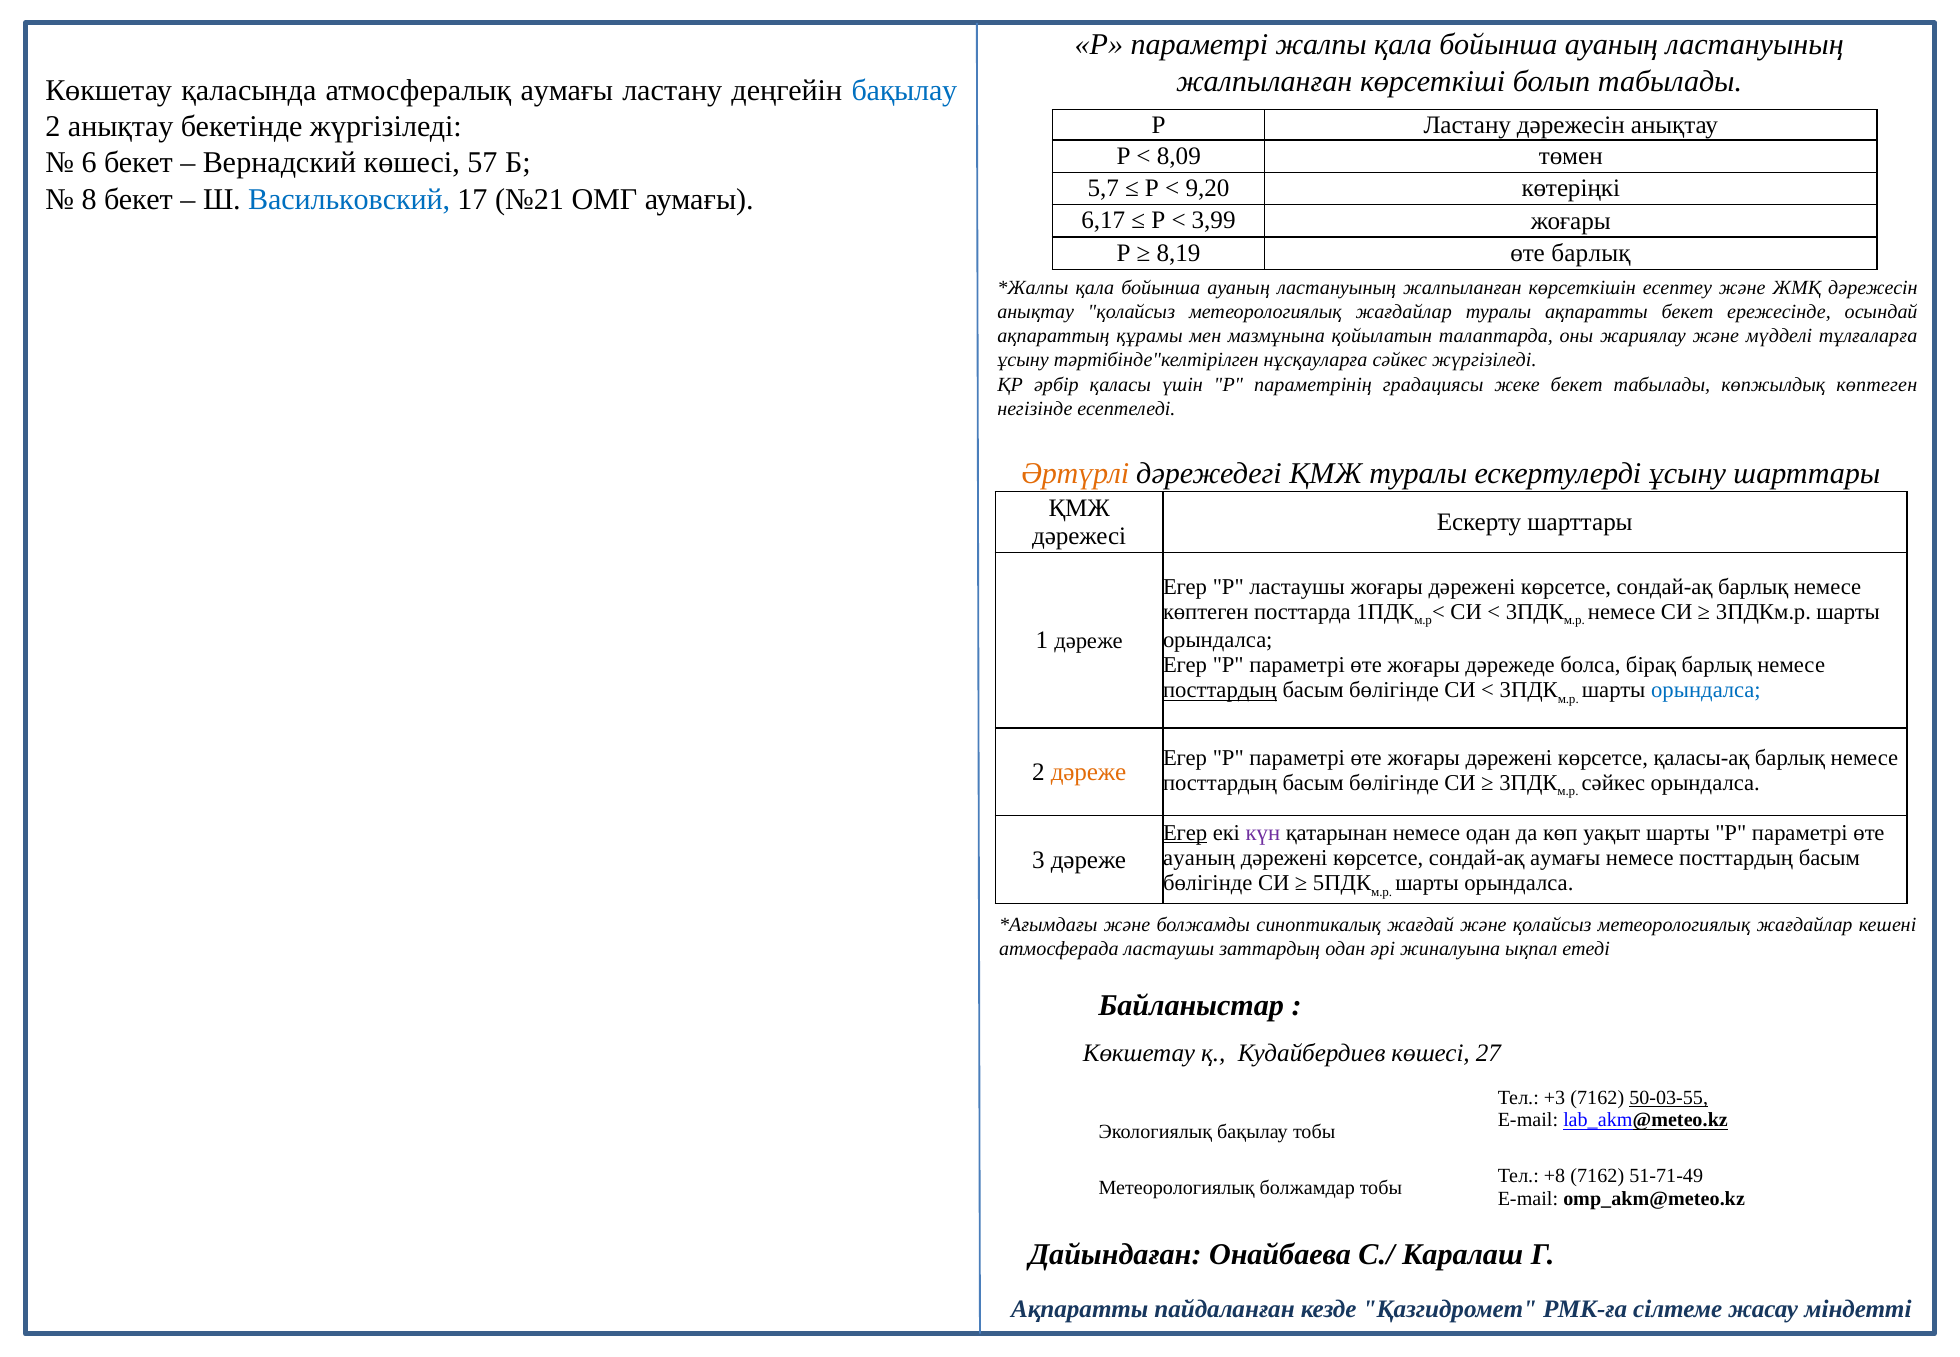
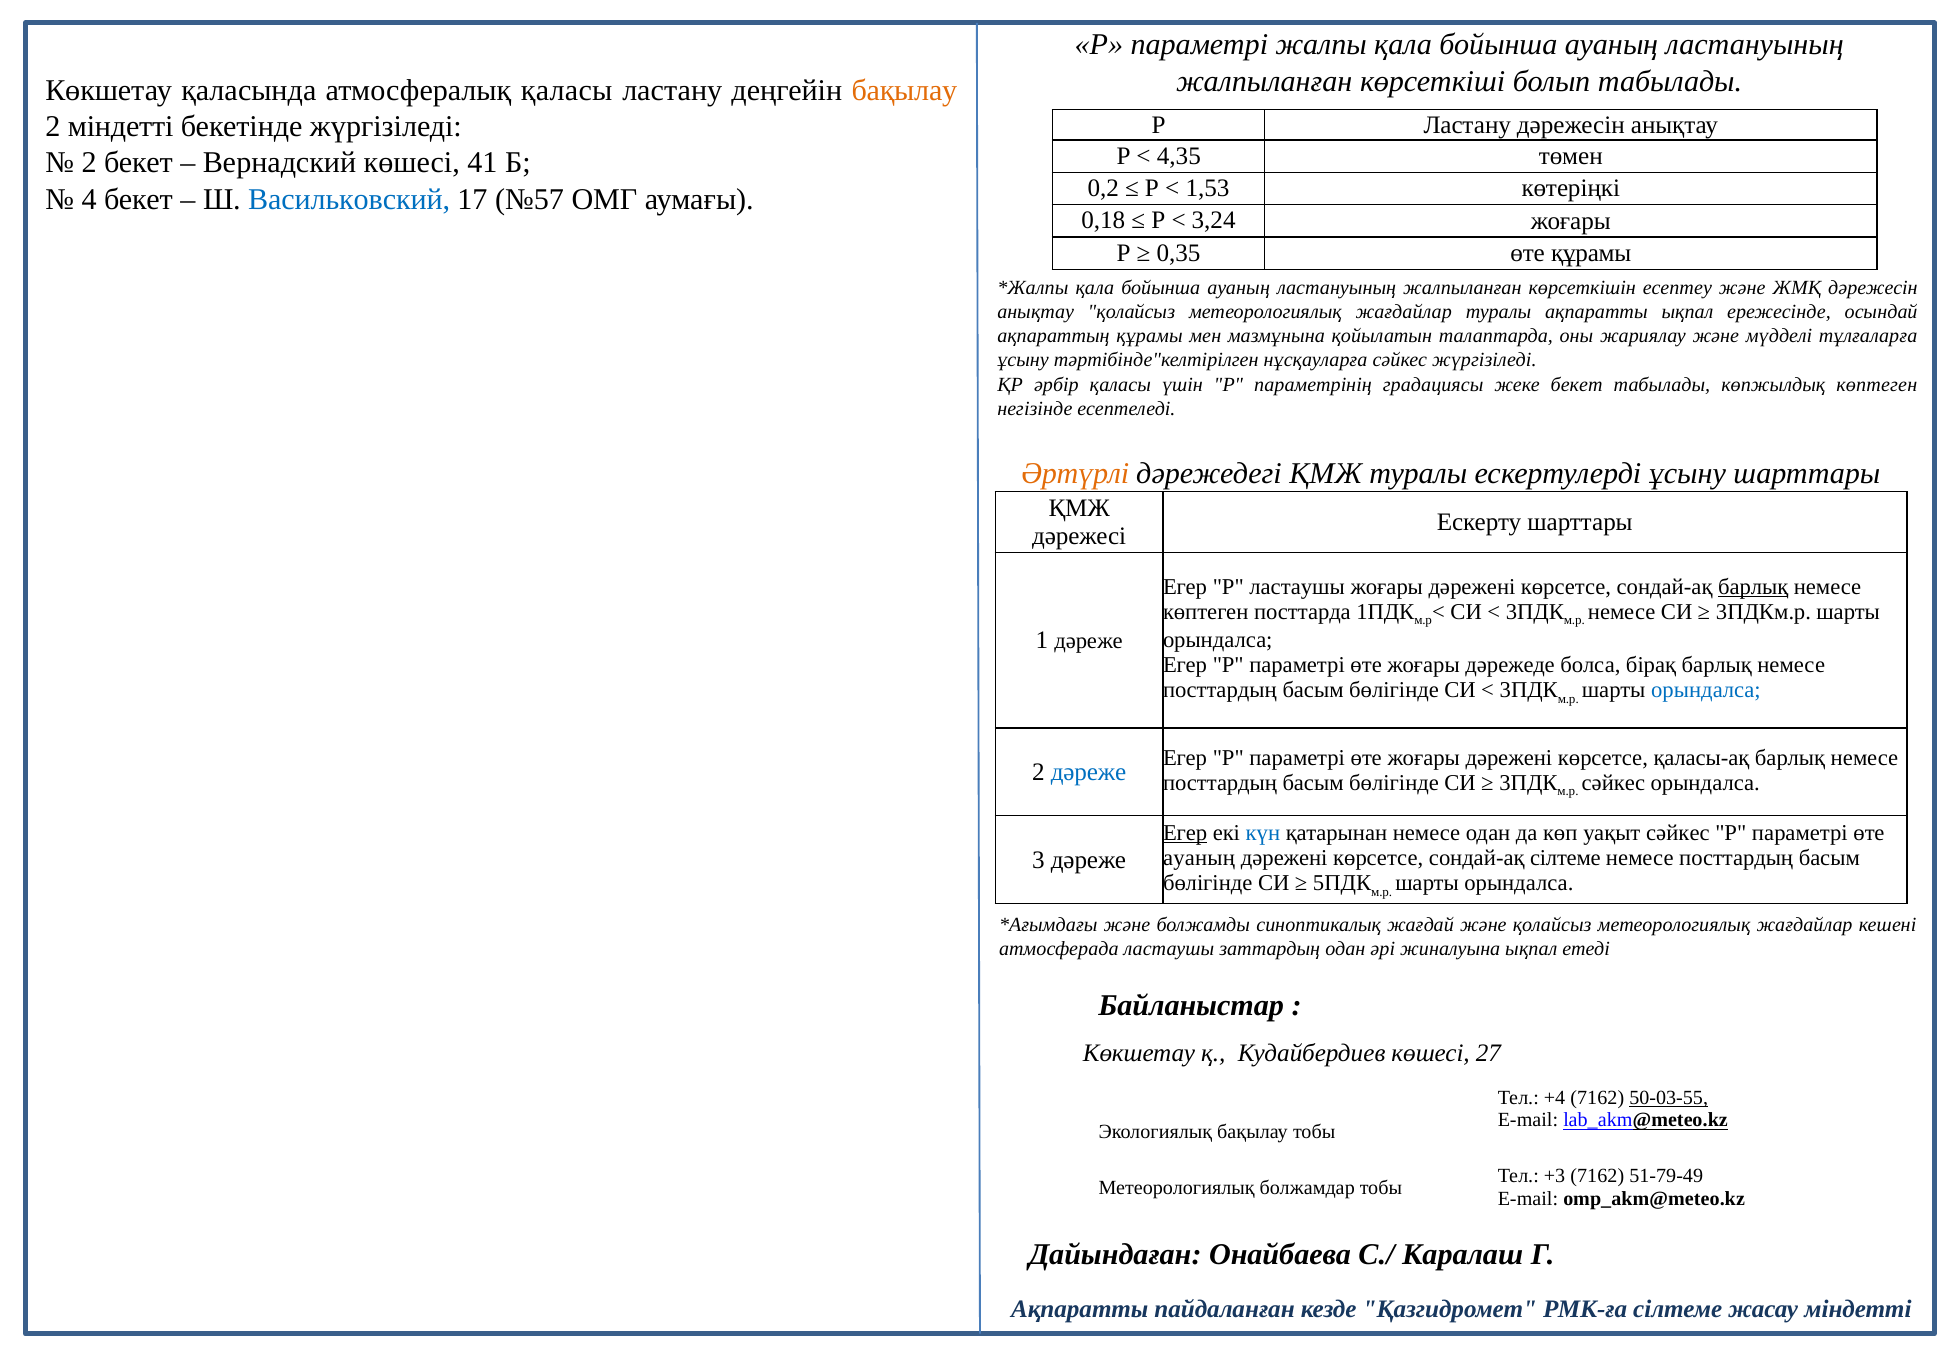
атмосфералық аумағы: аумағы -> қаласы
бақылау at (904, 91) colour: blue -> orange
2 анықтау: анықтау -> міндетті
8,09: 8,09 -> 4,35
6 at (89, 163): 6 -> 2
57: 57 -> 41
5,7: 5,7 -> 0,2
9,20: 9,20 -> 1,53
8: 8 -> 4
№21: №21 -> №57
6,17: 6,17 -> 0,18
3,99: 3,99 -> 3,24
8,19: 8,19 -> 0,35
өте барлық: барлық -> құрамы
ақпаратты бекет: бекет -> ықпал
барлық at (1753, 587) underline: none -> present
посттардың at (1220, 690) underline: present -> none
дәреже at (1089, 772) colour: orange -> blue
күн colour: purple -> blue
уақыт шарты: шарты -> сәйкес
сондай-ақ аумағы: аумағы -> сілтеме
+3: +3 -> +4
+8: +8 -> +3
51-71-49: 51-71-49 -> 51-79-49
